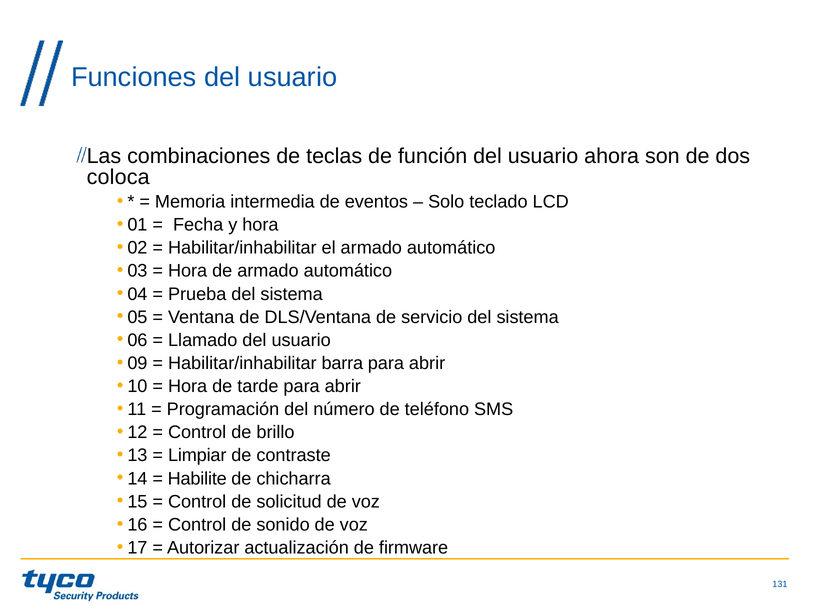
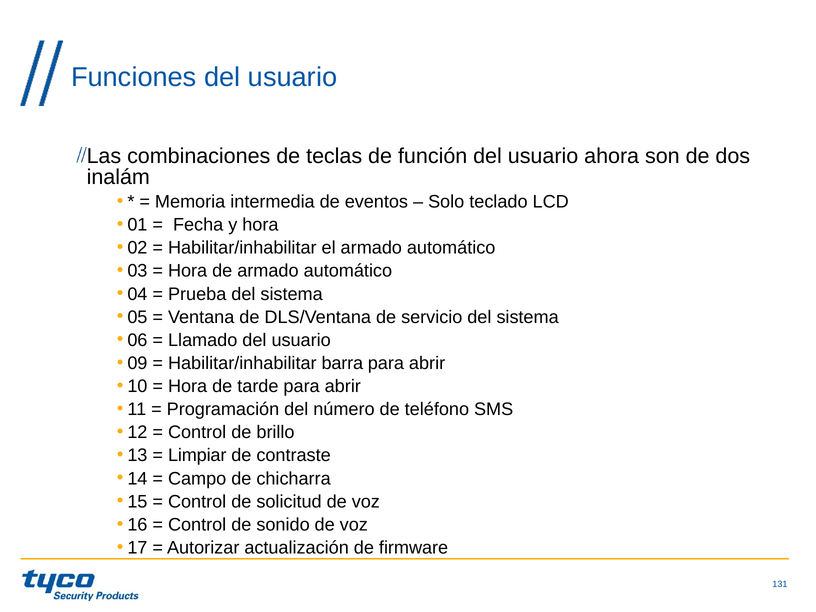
coloca: coloca -> inalám
Habilite: Habilite -> Campo
